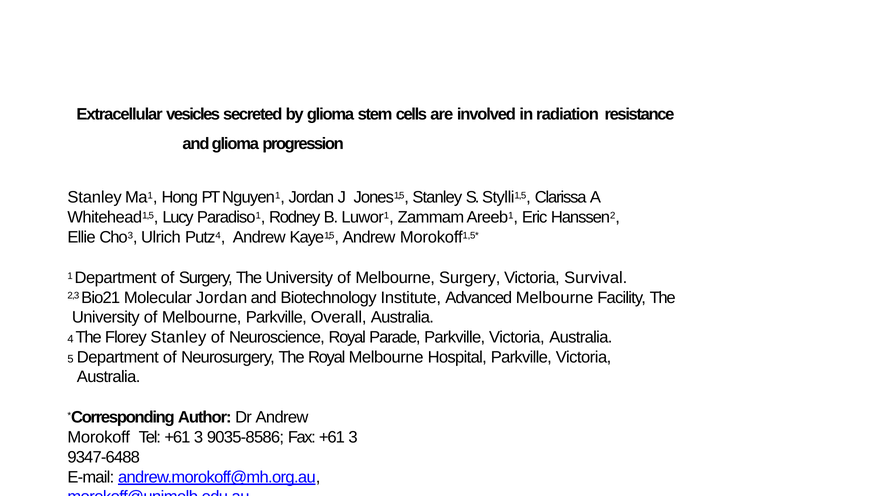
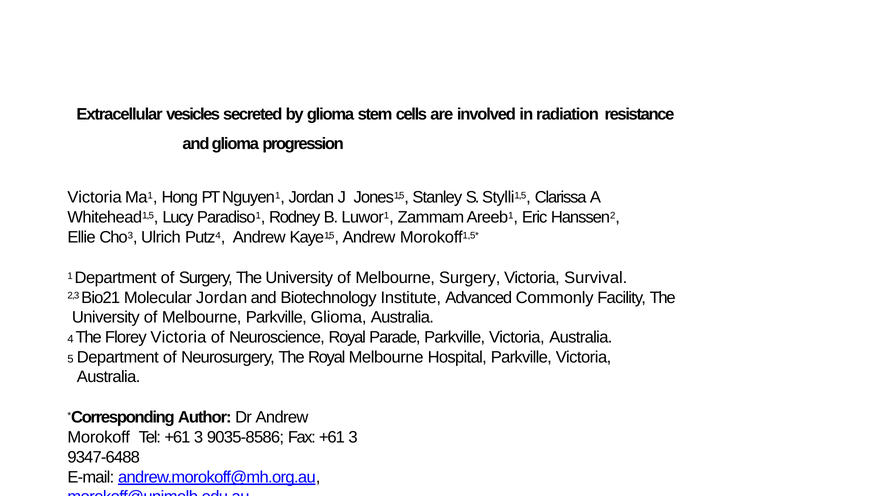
Stanley at (95, 198): Stanley -> Victoria
Advanced Melbourne: Melbourne -> Commonly
Parkville Overall: Overall -> Glioma
Florey Stanley: Stanley -> Victoria
